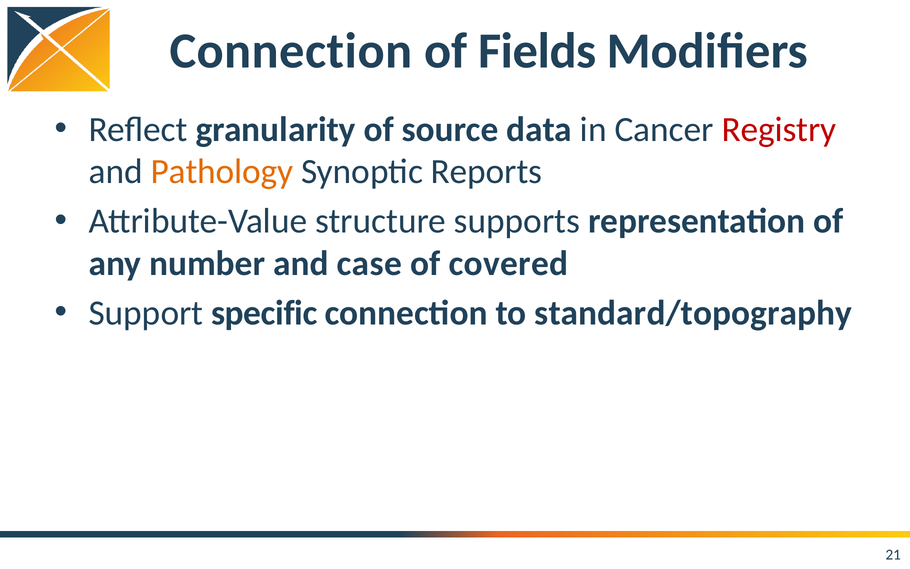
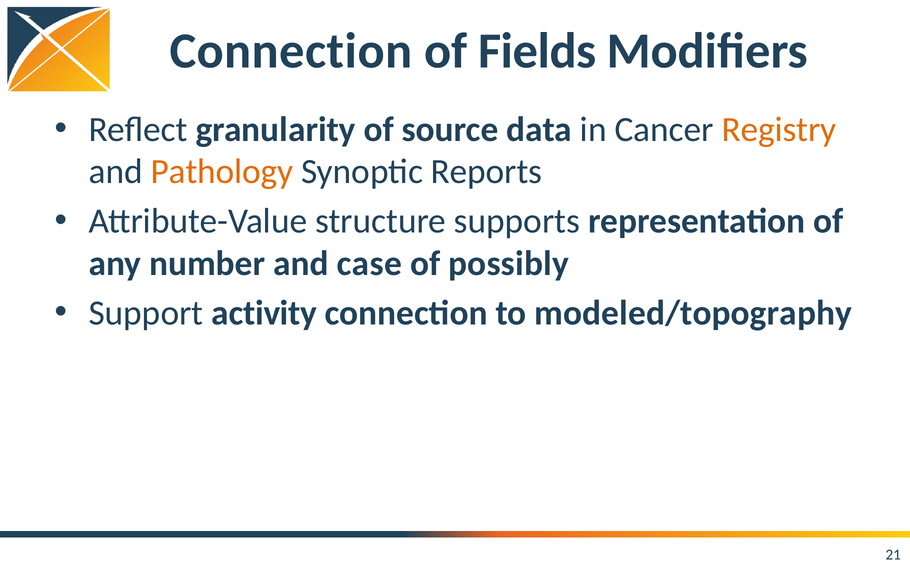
Registry colour: red -> orange
covered: covered -> possibly
specific: specific -> activity
standard/topography: standard/topography -> modeled/topography
